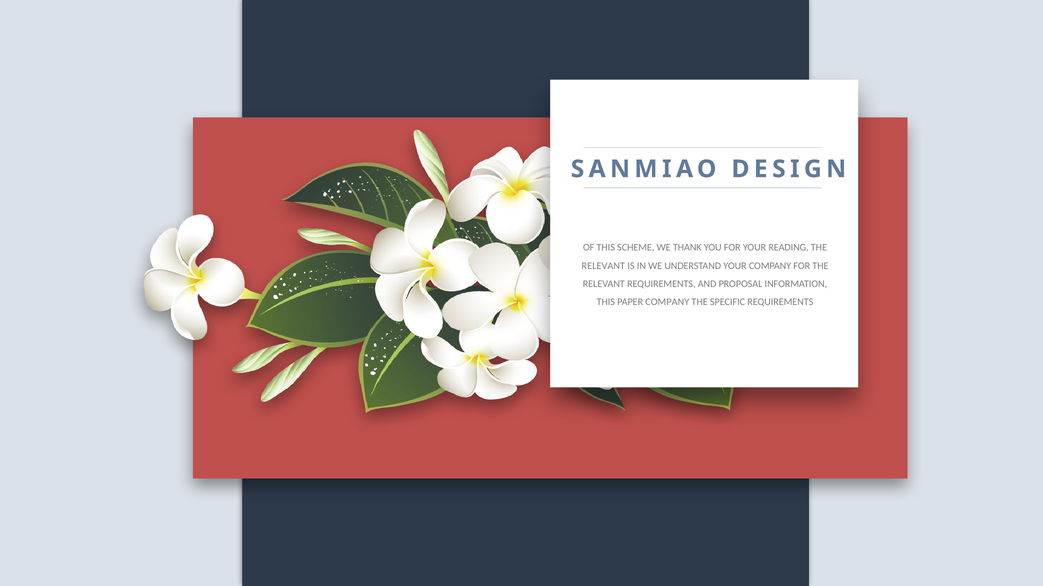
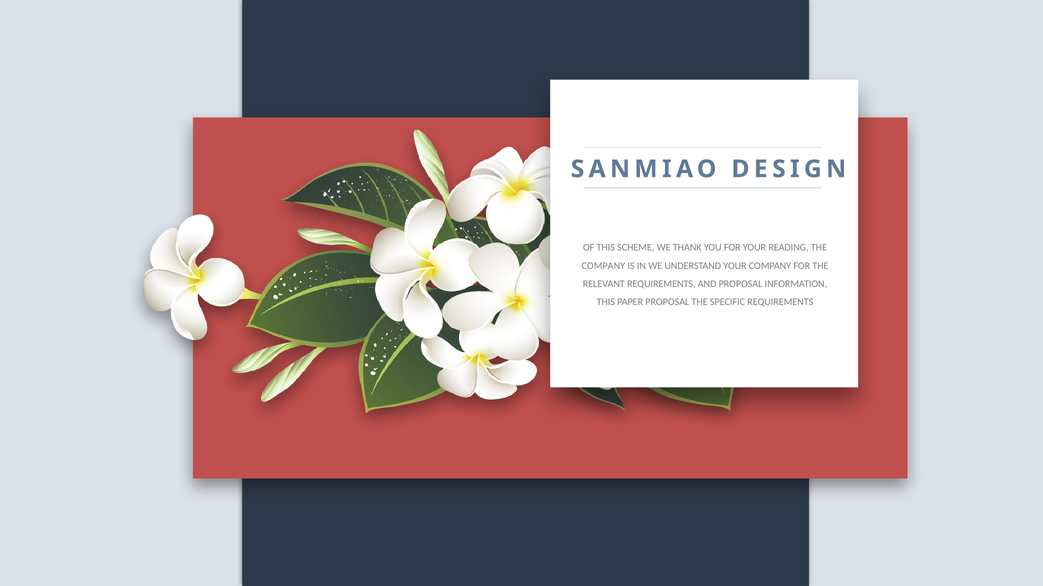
RELEVANT at (603, 266): RELEVANT -> COMPANY
PAPER COMPANY: COMPANY -> PROPOSAL
